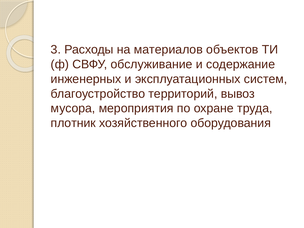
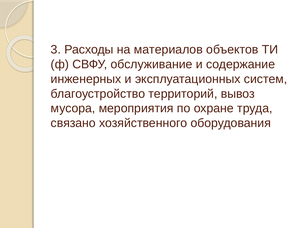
плотник: плотник -> связано
